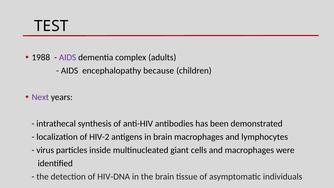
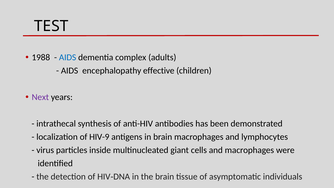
AIDS at (68, 57) colour: purple -> blue
because: because -> effective
HIV-2: HIV-2 -> HIV-9
